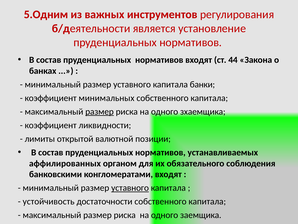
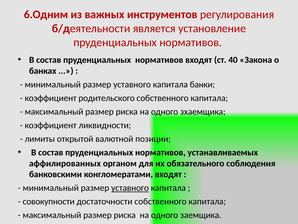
5.Одним: 5.Одним -> 6.Одним
44: 44 -> 40
минимальных: минимальных -> родительского
размер at (100, 111) underline: present -> none
устойчивость: устойчивость -> совокупности
